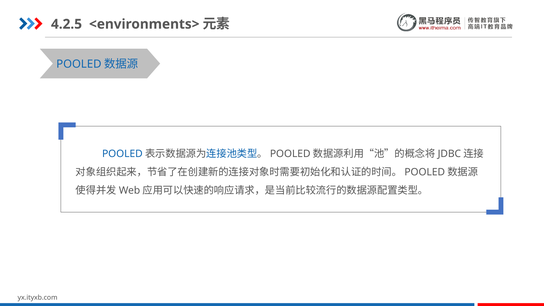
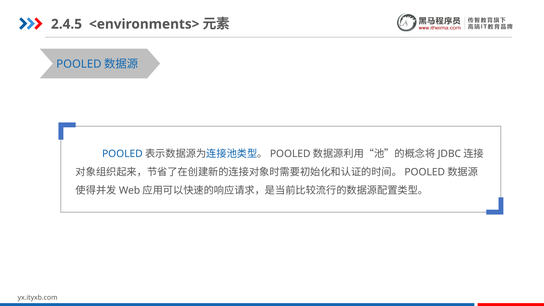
4.2.5: 4.2.5 -> 2.4.5
